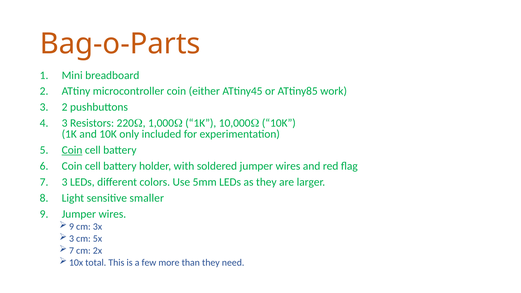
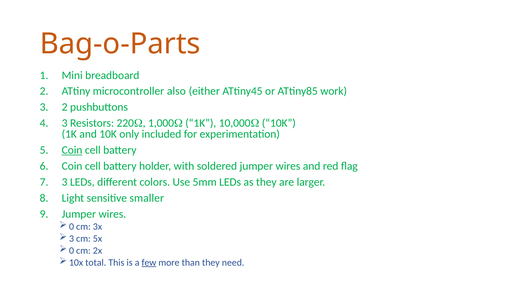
microcontroller coin: coin -> also
9 at (71, 227): 9 -> 0
7 at (71, 251): 7 -> 0
few underline: none -> present
